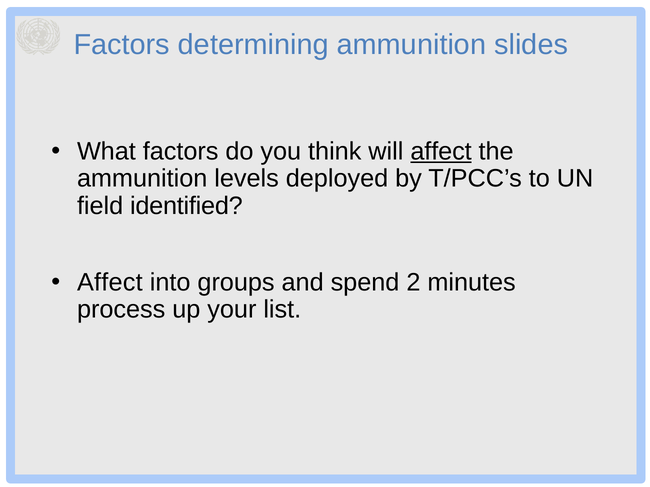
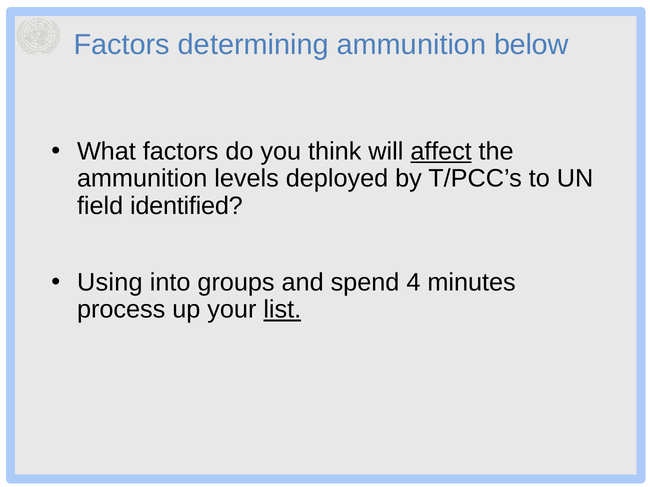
slides: slides -> below
Affect at (110, 283): Affect -> Using
2: 2 -> 4
list underline: none -> present
